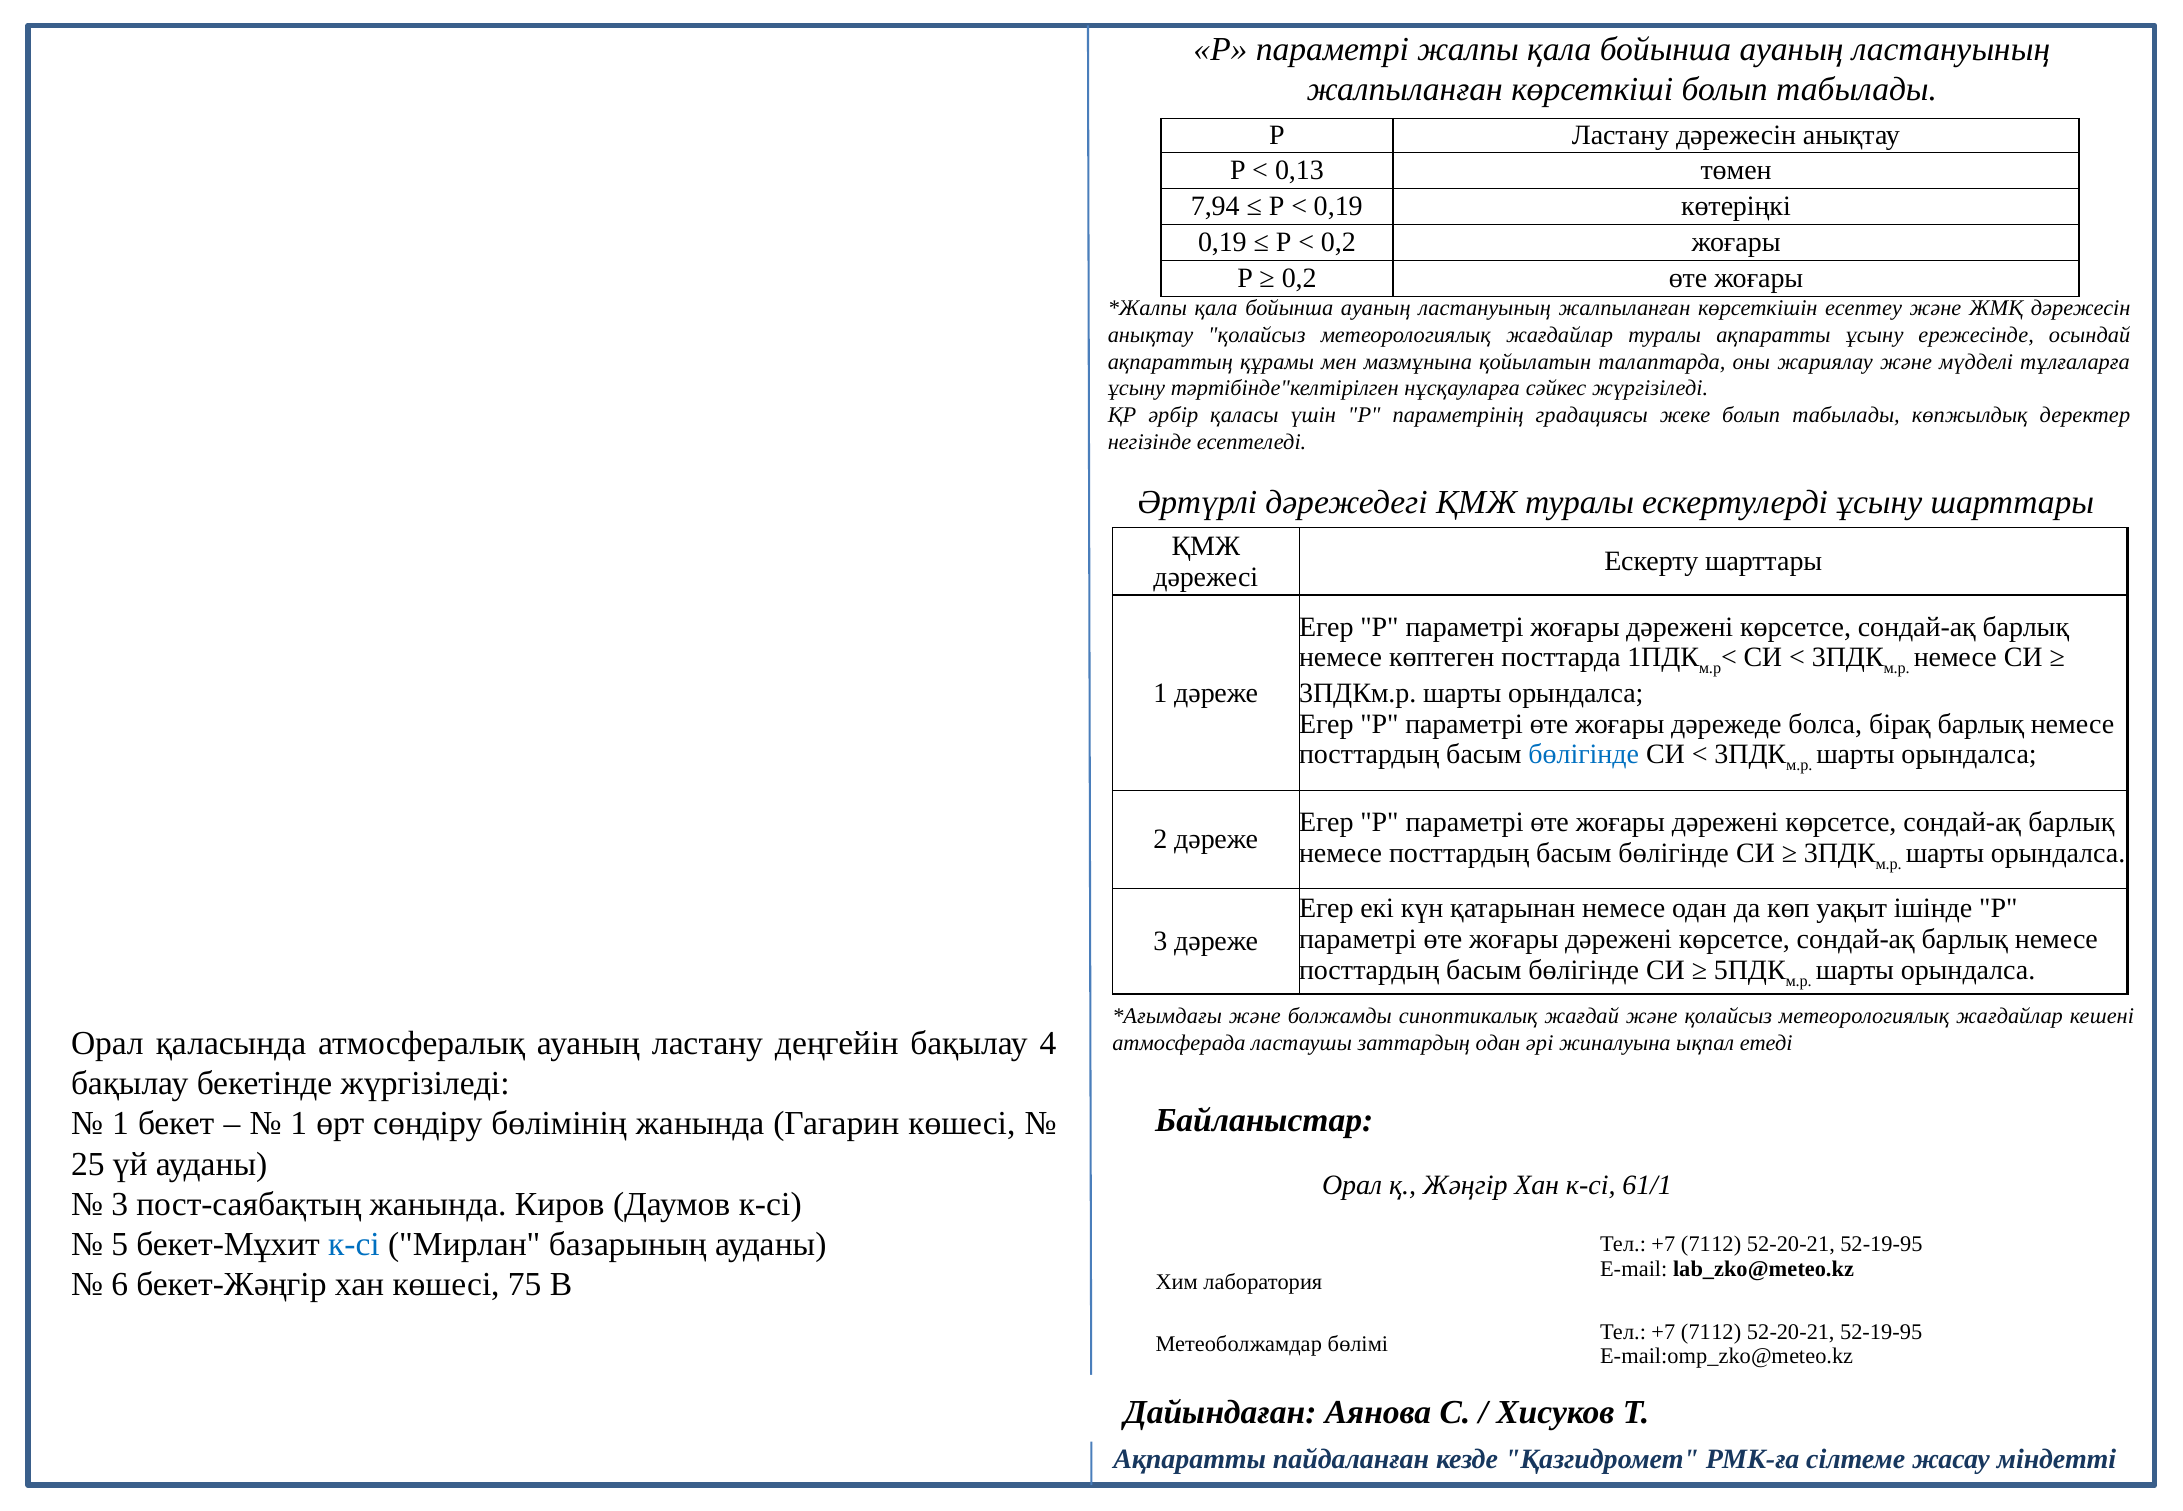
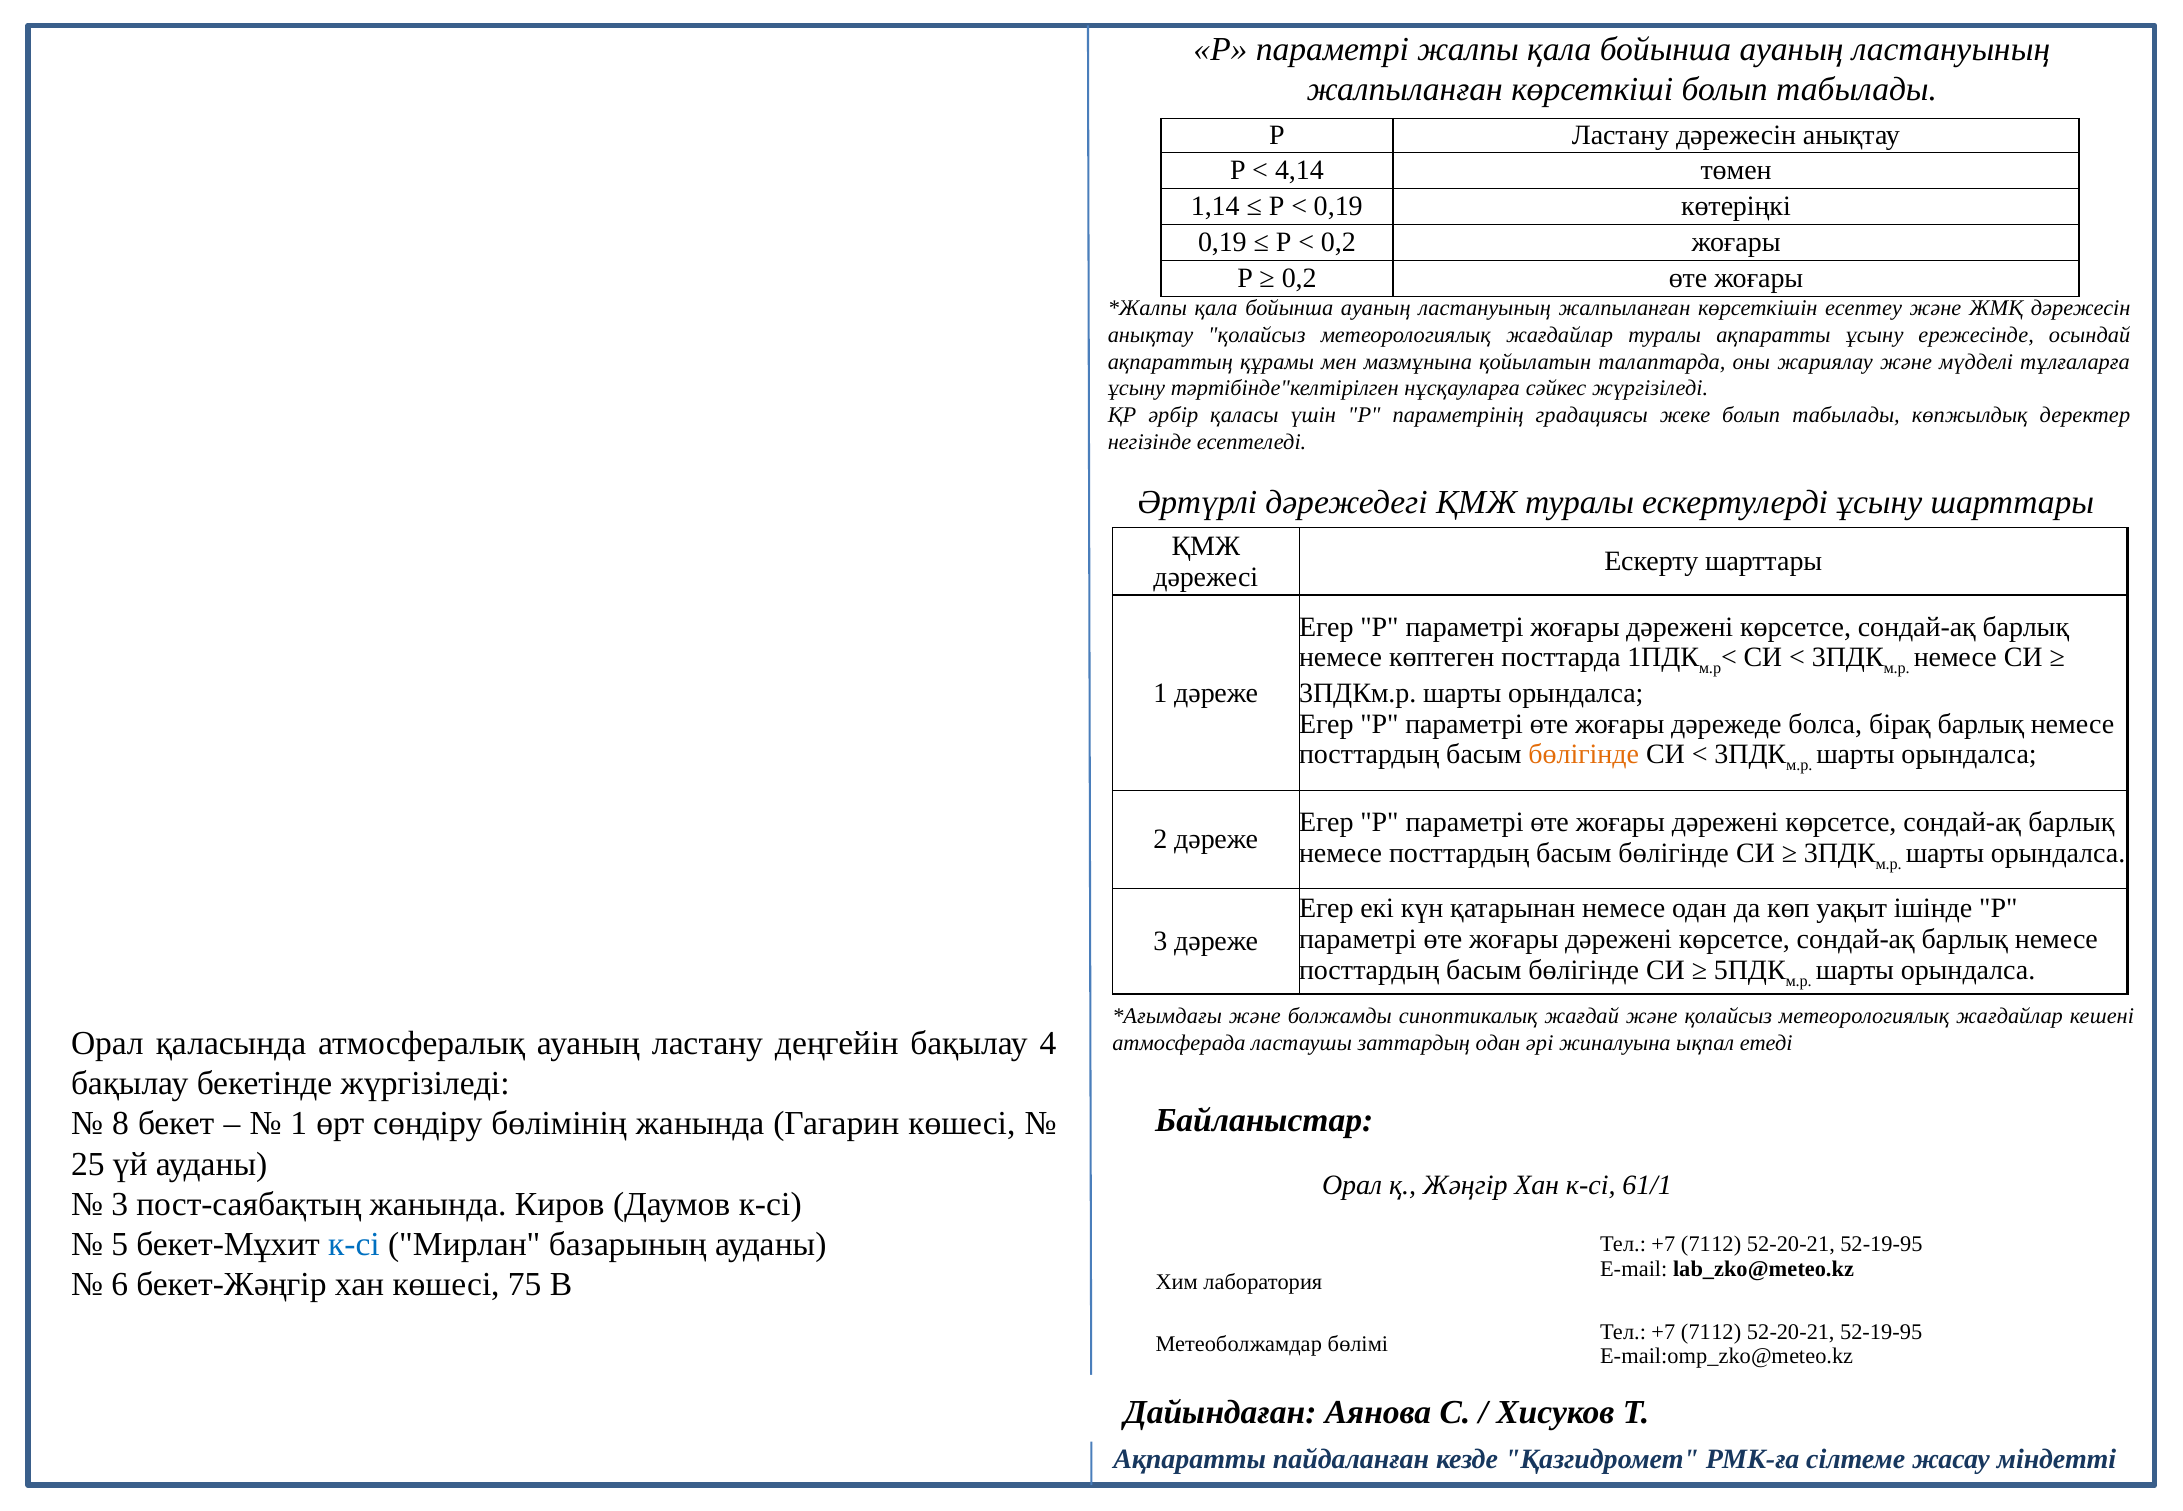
0,13: 0,13 -> 4,14
7,94: 7,94 -> 1,14
бөлігінде at (1584, 755) colour: blue -> orange
1 at (120, 1124): 1 -> 8
